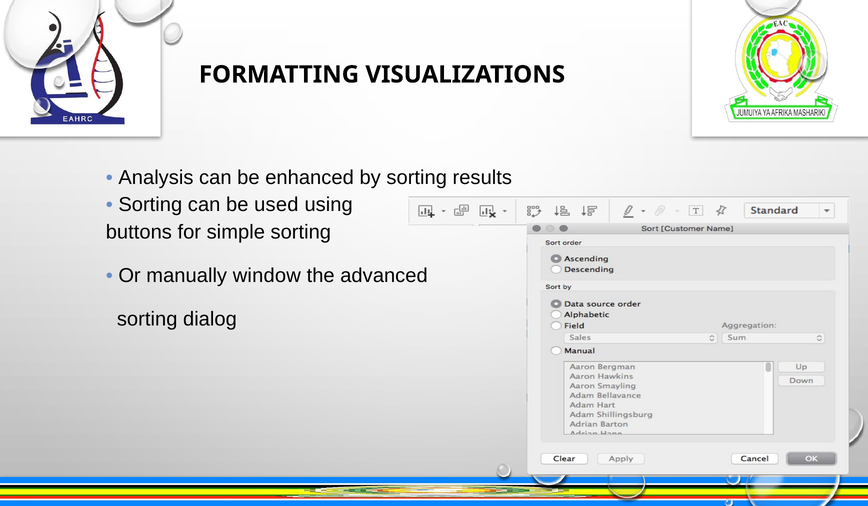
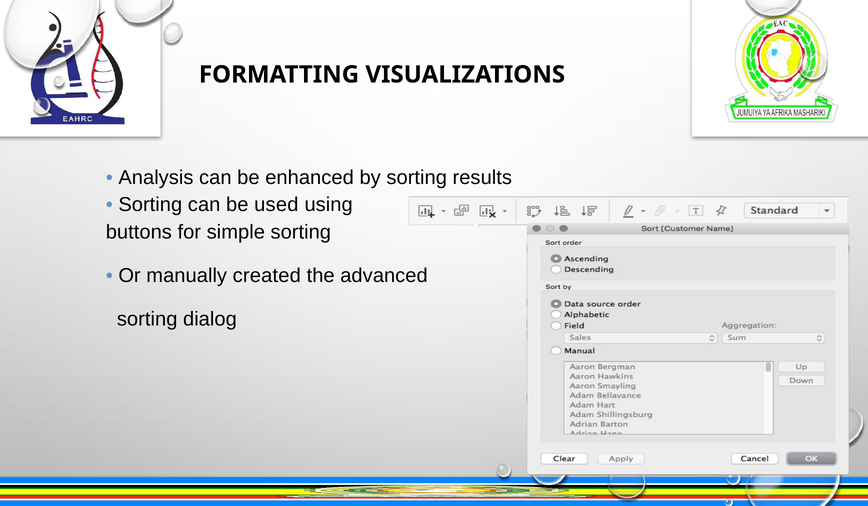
window: window -> created
